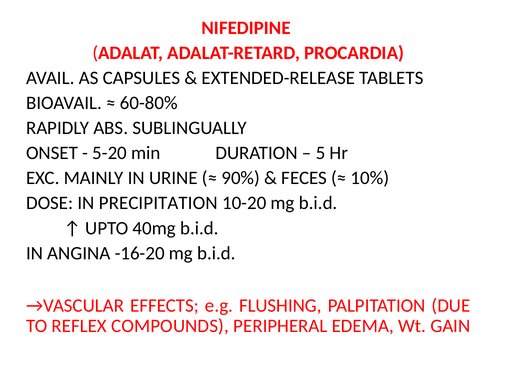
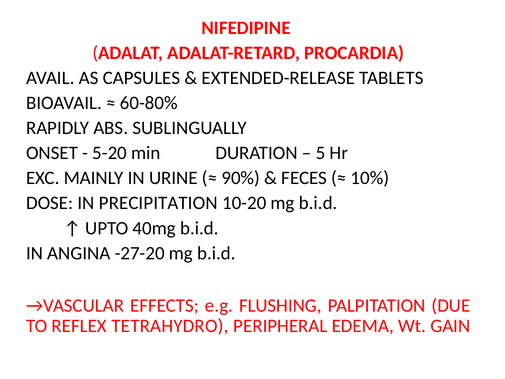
-16-20: -16-20 -> -27-20
COMPOUNDS: COMPOUNDS -> TETRAHYDRO
